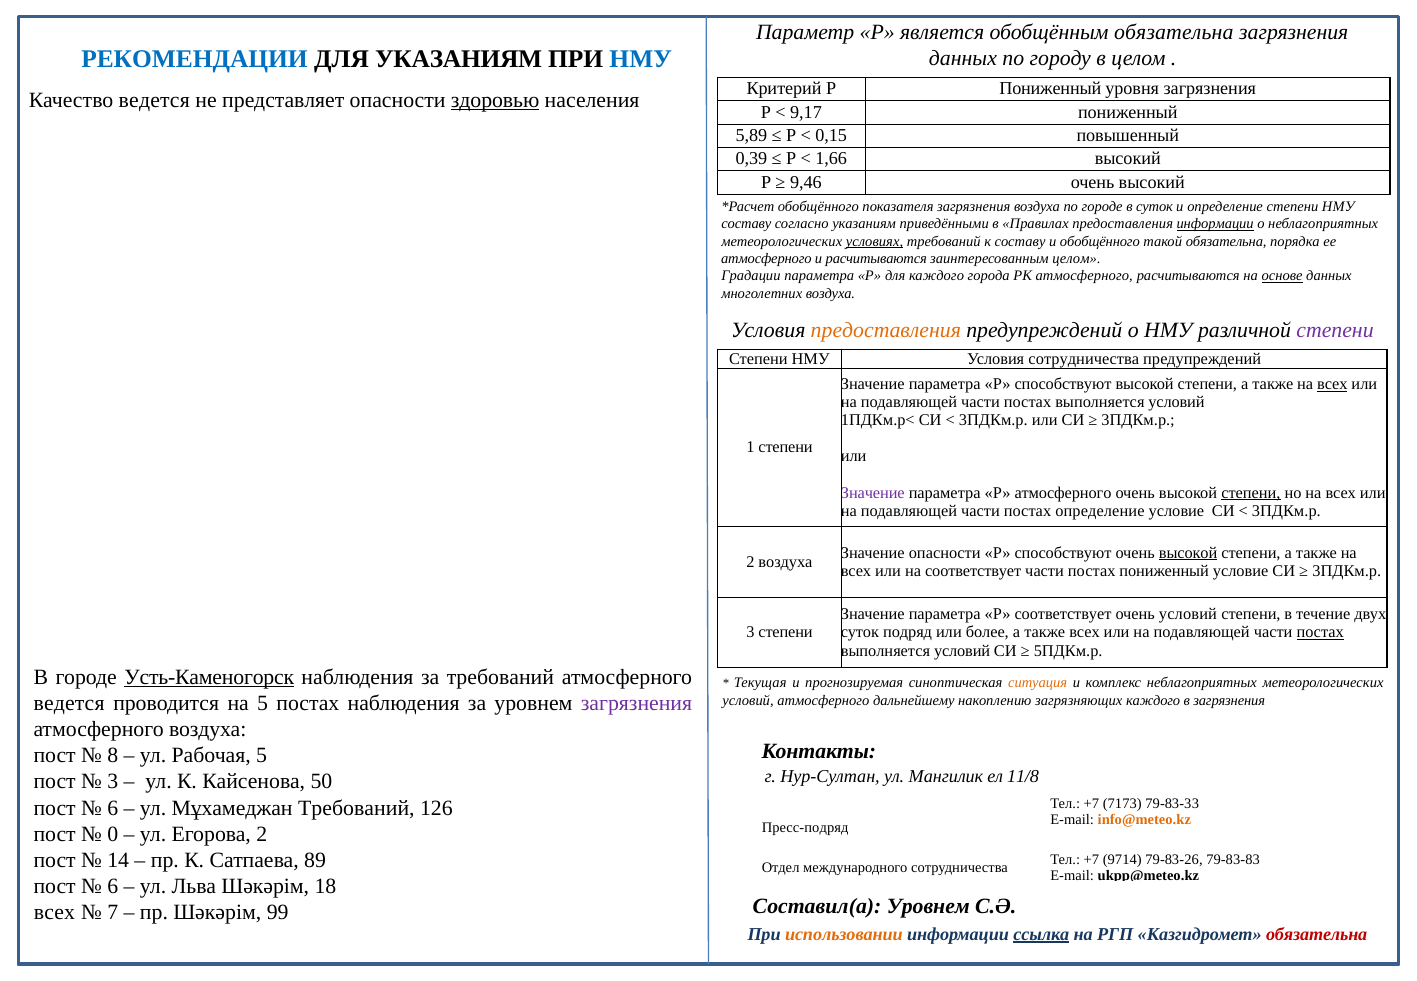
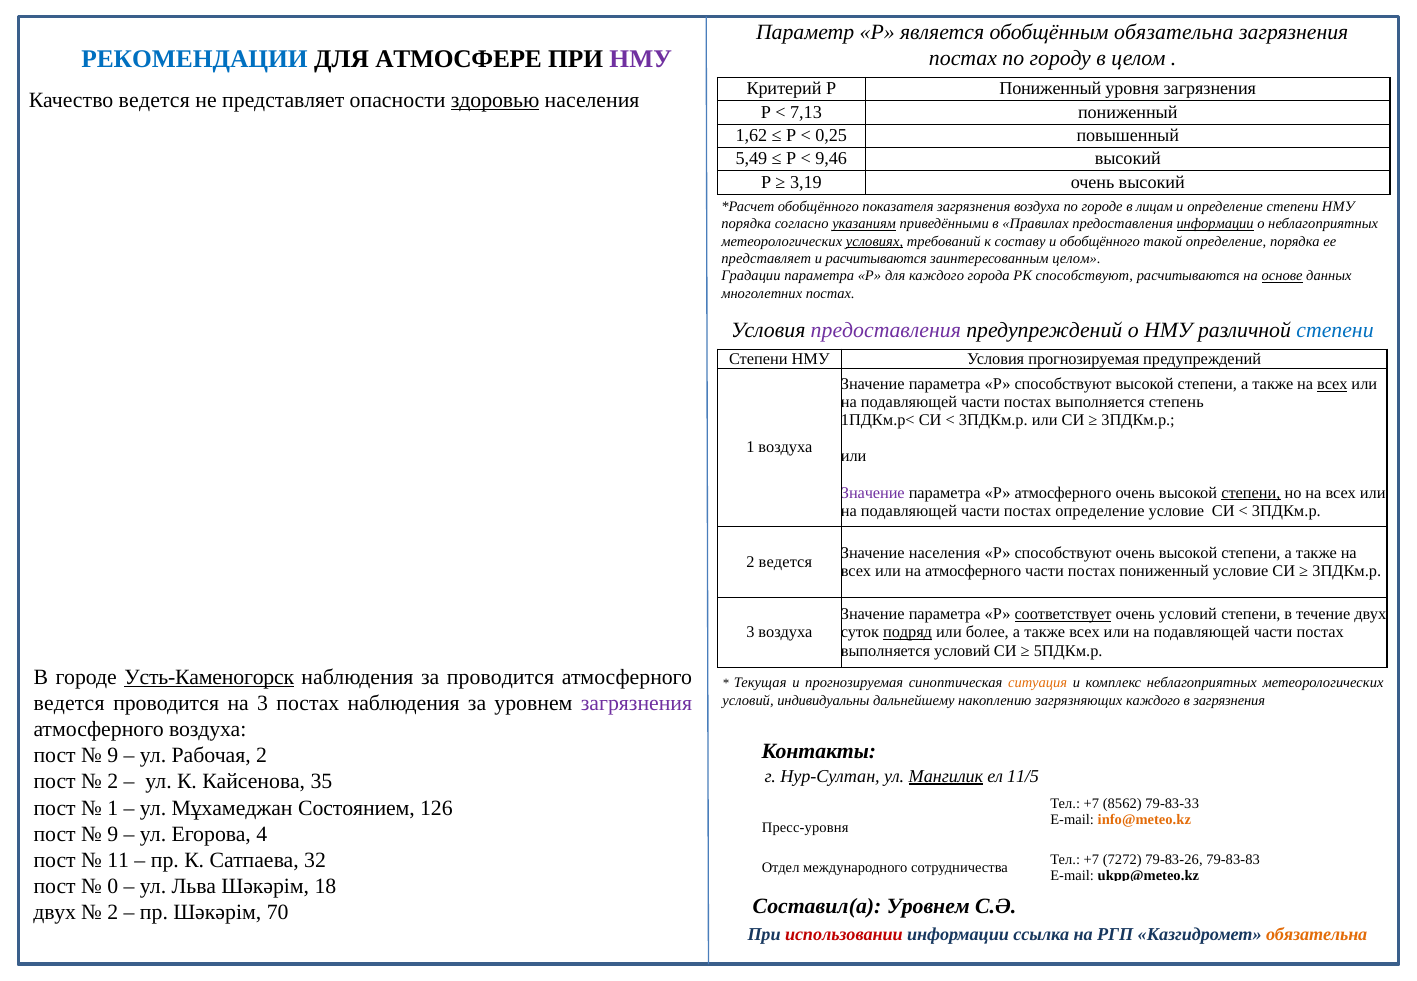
ДЛЯ УКАЗАНИЯМ: УКАЗАНИЯМ -> АТМОСФЕРЕ
НМУ at (641, 59) colour: blue -> purple
данных at (963, 59): данных -> постах
9,17: 9,17 -> 7,13
5,89: 5,89 -> 1,62
0,15: 0,15 -> 0,25
0,39: 0,39 -> 5,49
1,66: 1,66 -> 9,46
9,46: 9,46 -> 3,19
в суток: суток -> лицам
составу at (746, 224): составу -> порядка
указаниям at (864, 224) underline: none -> present
такой обязательна: обязательна -> определение
атмосферного at (766, 259): атмосферного -> представляет
РК атмосферного: атмосферного -> способствуют
многолетних воздуха: воздуха -> постах
предоставления at (886, 331) colour: orange -> purple
степени at (1335, 331) colour: purple -> blue
Условия сотрудничества: сотрудничества -> прогнозируемая
условий at (1176, 402): условий -> степень
1 степени: степени -> воздуха
Значение опасности: опасности -> населения
высокой at (1188, 553) underline: present -> none
2 воздуха: воздуха -> ведется
на соответствует: соответствует -> атмосферного
соответствует at (1063, 614) underline: none -> present
3 степени: степени -> воздуха
подряд underline: none -> present
постах at (1320, 633) underline: present -> none
за требований: требований -> проводится
на 5: 5 -> 3
условий атмосферного: атмосферного -> индивидуальны
8 at (113, 756): 8 -> 9
Рабочая 5: 5 -> 2
Мангилик underline: none -> present
11/8: 11/8 -> 11/5
3 at (113, 782): 3 -> 2
50: 50 -> 35
7173: 7173 -> 8562
6 at (113, 808): 6 -> 1
Мұхамеджан Требований: Требований -> Состоянием
Пресс-подряд: Пресс-подряд -> Пресс-уровня
0 at (113, 834): 0 -> 9
Егорова 2: 2 -> 4
14: 14 -> 11
89: 89 -> 32
9714: 9714 -> 7272
6 at (113, 886): 6 -> 0
всех at (54, 913): всех -> двух
7 at (113, 913): 7 -> 2
99: 99 -> 70
использовании colour: orange -> red
ссылка underline: present -> none
обязательна at (1317, 934) colour: red -> orange
